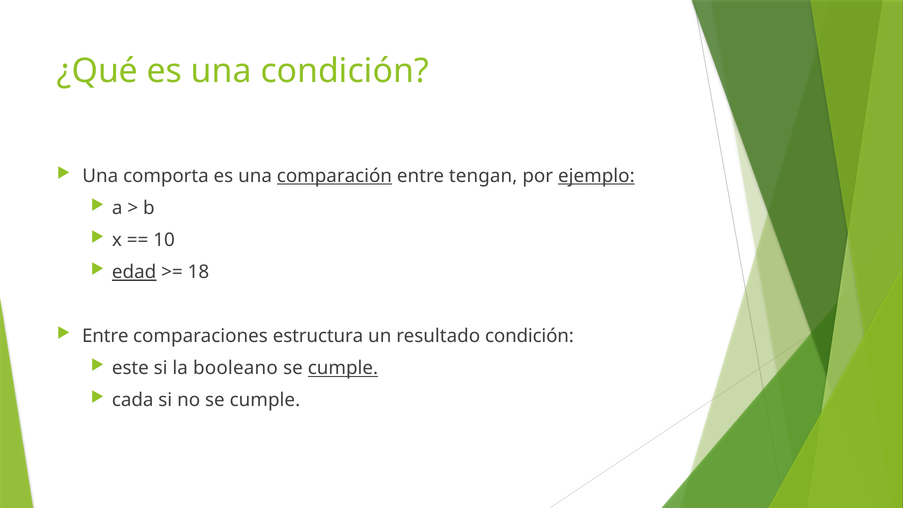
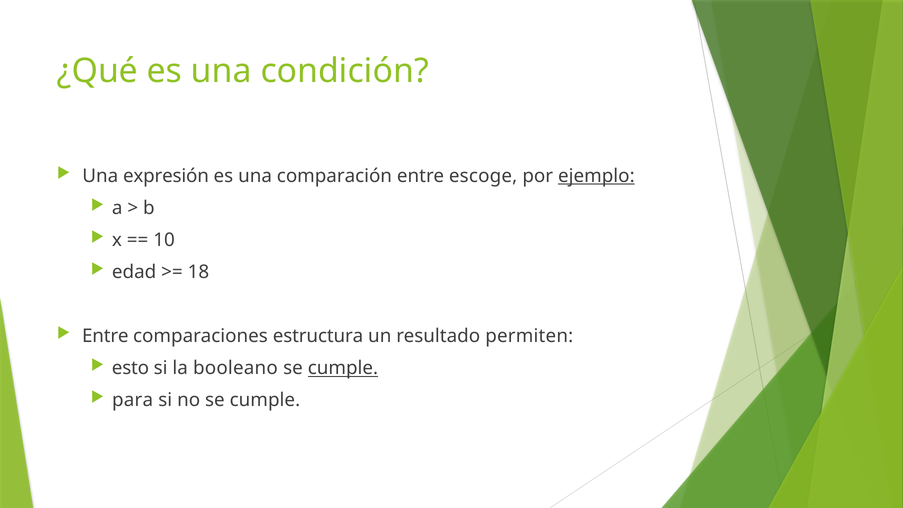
comporta: comporta -> expresión
comparación underline: present -> none
tengan: tengan -> escoge
edad underline: present -> none
resultado condición: condición -> permiten
este: este -> esto
cada: cada -> para
